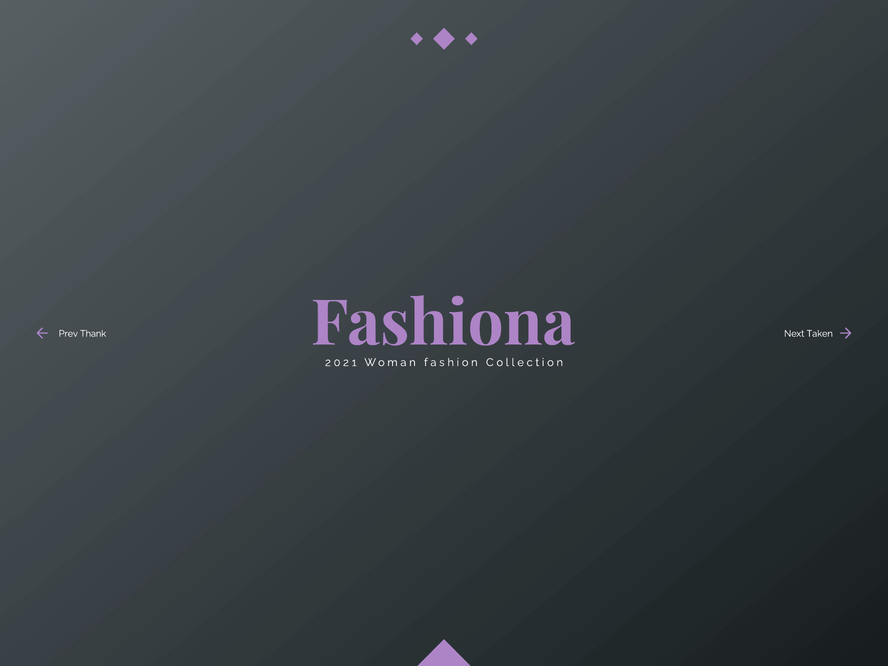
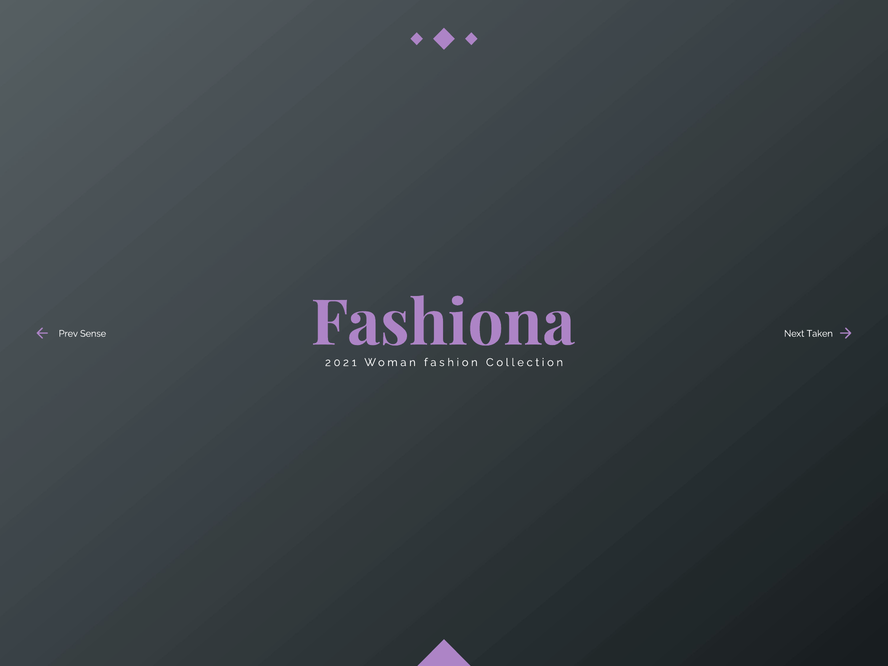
Thank: Thank -> Sense
